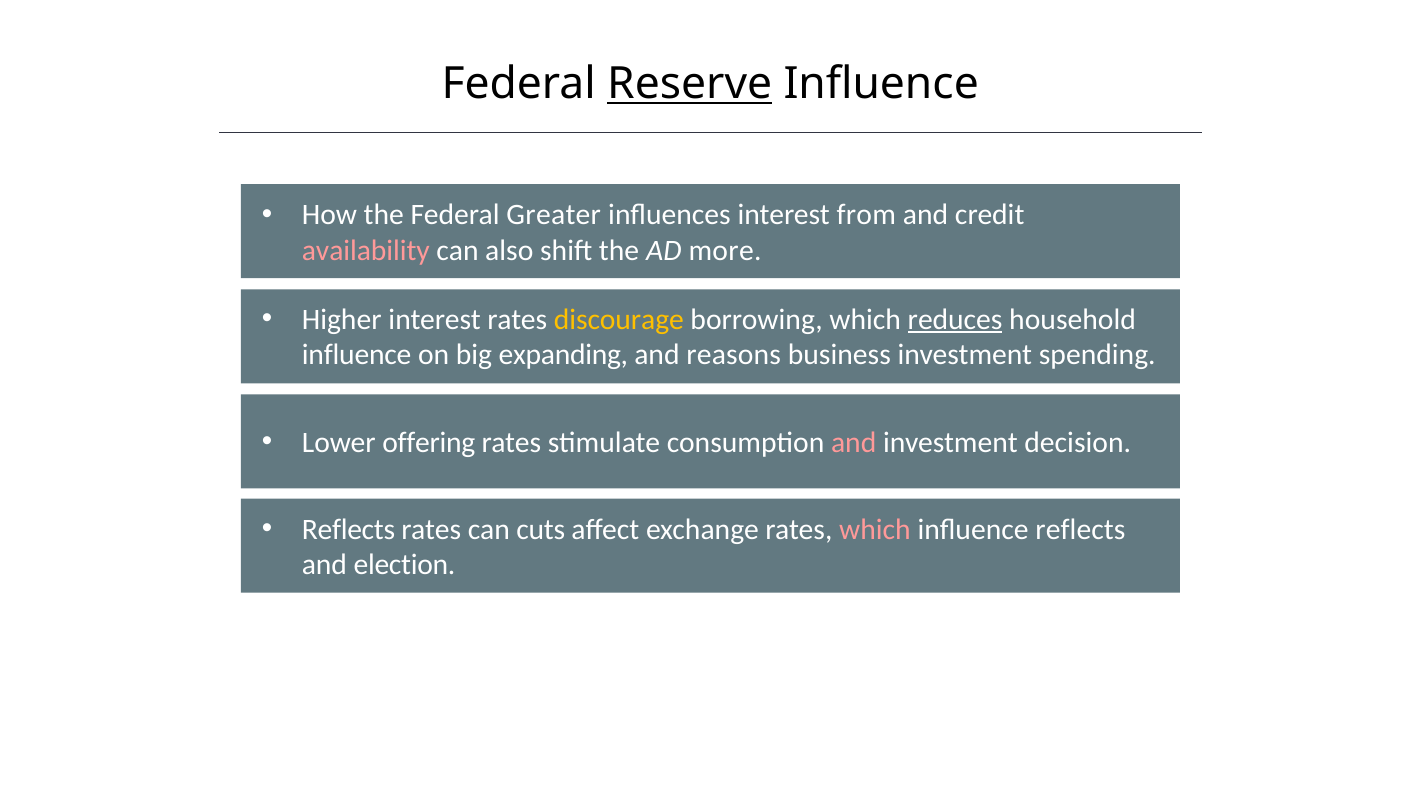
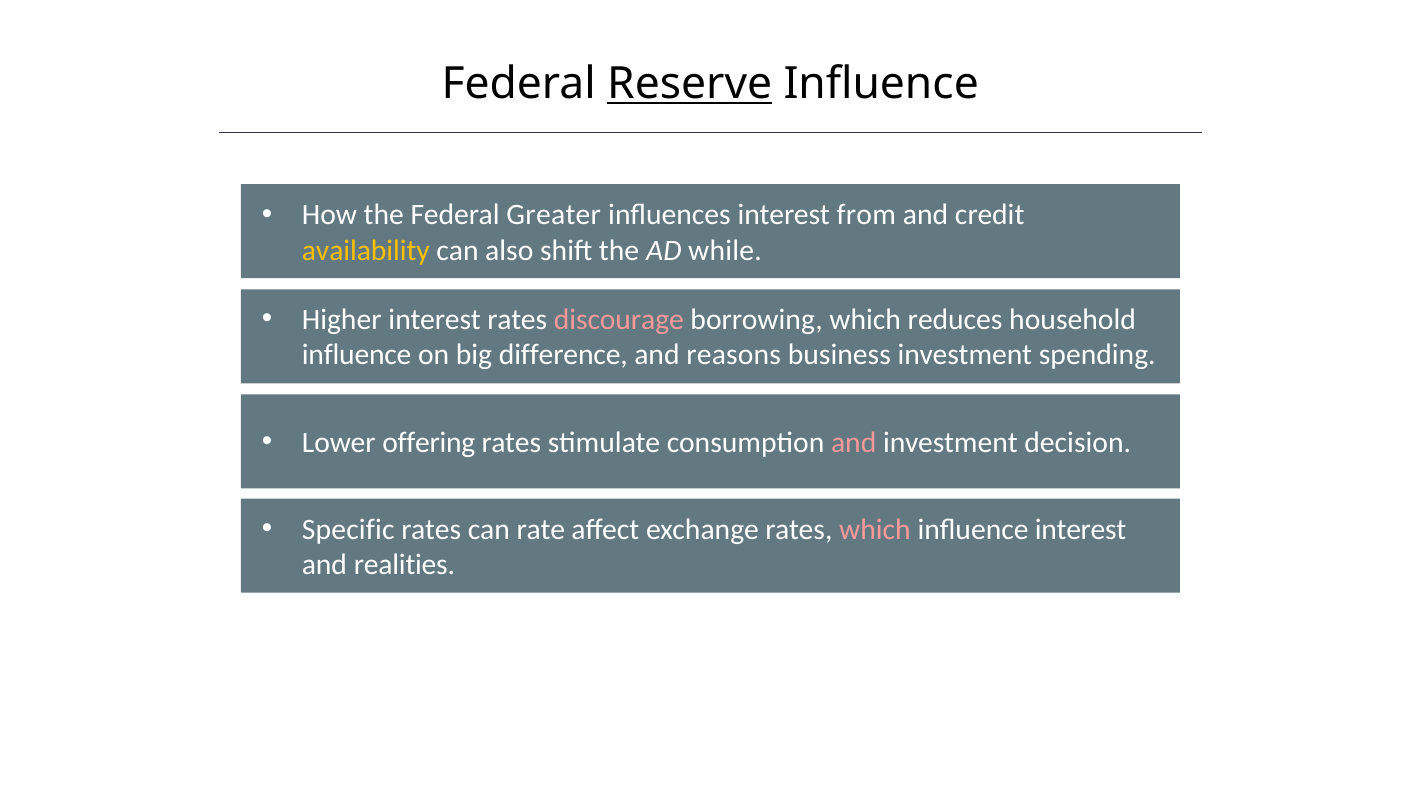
availability colour: pink -> yellow
more: more -> while
discourage colour: yellow -> pink
reduces underline: present -> none
expanding: expanding -> difference
Reflects at (348, 529): Reflects -> Specific
cuts: cuts -> rate
influence reflects: reflects -> interest
election: election -> realities
